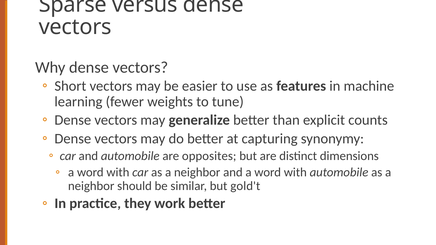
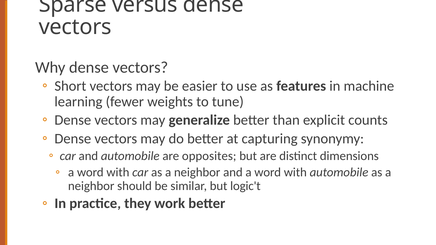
gold't: gold't -> logic't
